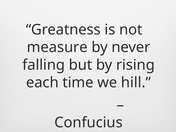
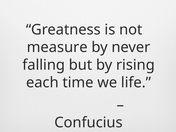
hill: hill -> life
